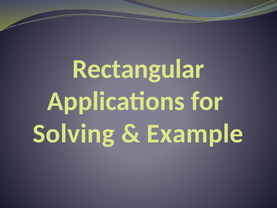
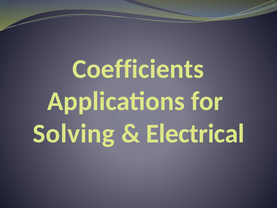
Rectangular: Rectangular -> Coefficients
Example: Example -> Electrical
